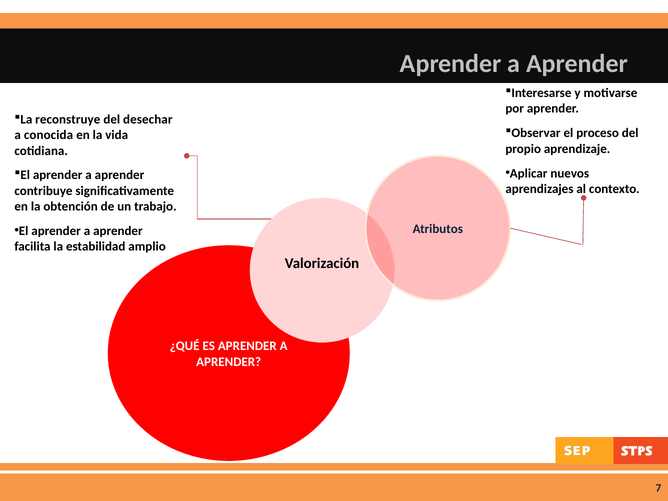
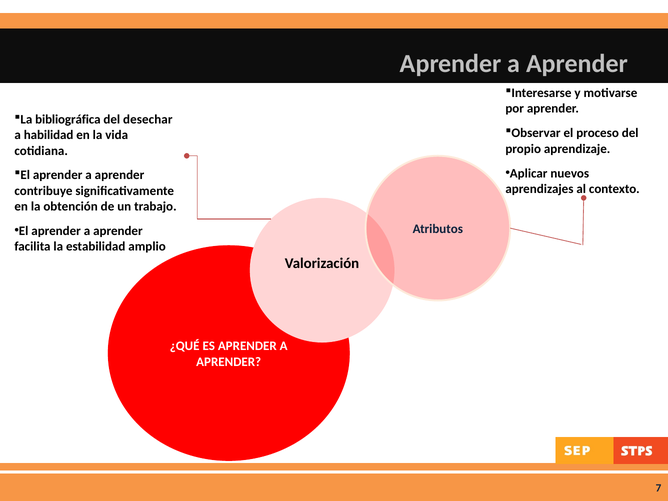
reconstruye: reconstruye -> bibliográfica
conocida: conocida -> habilidad
